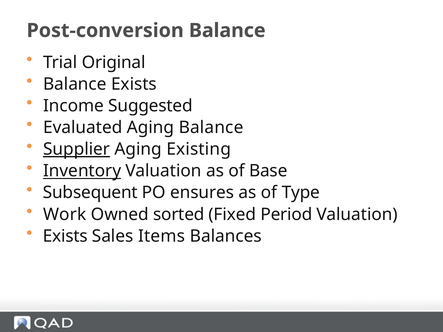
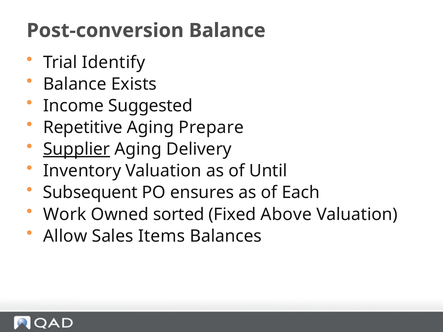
Original: Original -> Identify
Evaluated: Evaluated -> Repetitive
Aging Balance: Balance -> Prepare
Existing: Existing -> Delivery
Inventory underline: present -> none
Base: Base -> Until
Type: Type -> Each
Period: Period -> Above
Exists at (65, 236): Exists -> Allow
